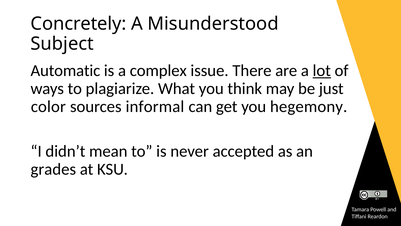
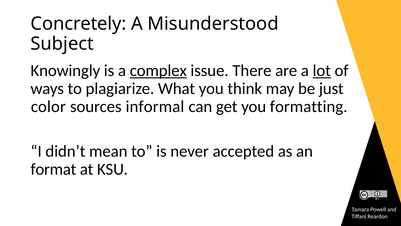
Automatic: Automatic -> Knowingly
complex underline: none -> present
hegemony: hegemony -> formatting
grades: grades -> format
